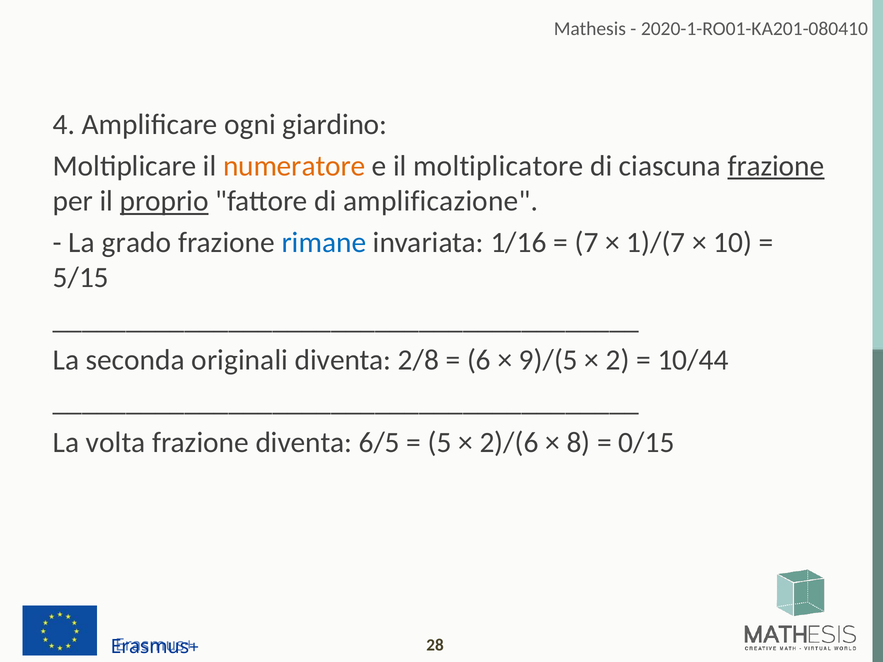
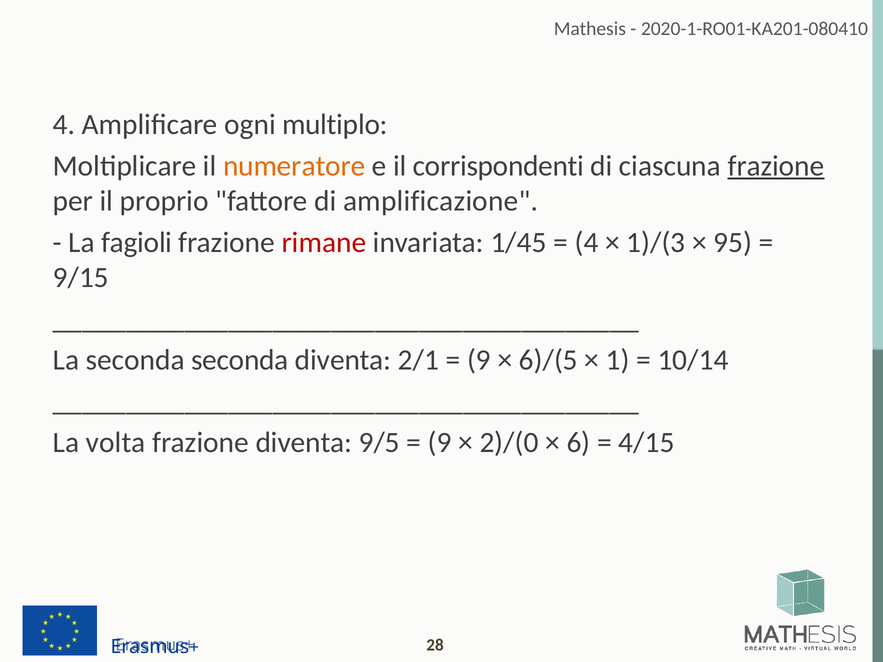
giardino: giardino -> multiplo
moltiplicatore: moltiplicatore -> corrispondenti
proprio underline: present -> none
grado: grado -> fagioli
rimane colour: blue -> red
1/16: 1/16 -> 1/45
7 at (587, 242): 7 -> 4
1)/(7: 1)/(7 -> 1)/(3
10: 10 -> 95
5/15: 5/15 -> 9/15
seconda originali: originali -> seconda
2/8: 2/8 -> 2/1
6 at (479, 360): 6 -> 9
9)/(5: 9)/(5 -> 6)/(5
2: 2 -> 1
10/44: 10/44 -> 10/14
6/5: 6/5 -> 9/5
5 at (440, 443): 5 -> 9
2)/(6: 2)/(6 -> 2)/(0
8: 8 -> 6
0/15: 0/15 -> 4/15
